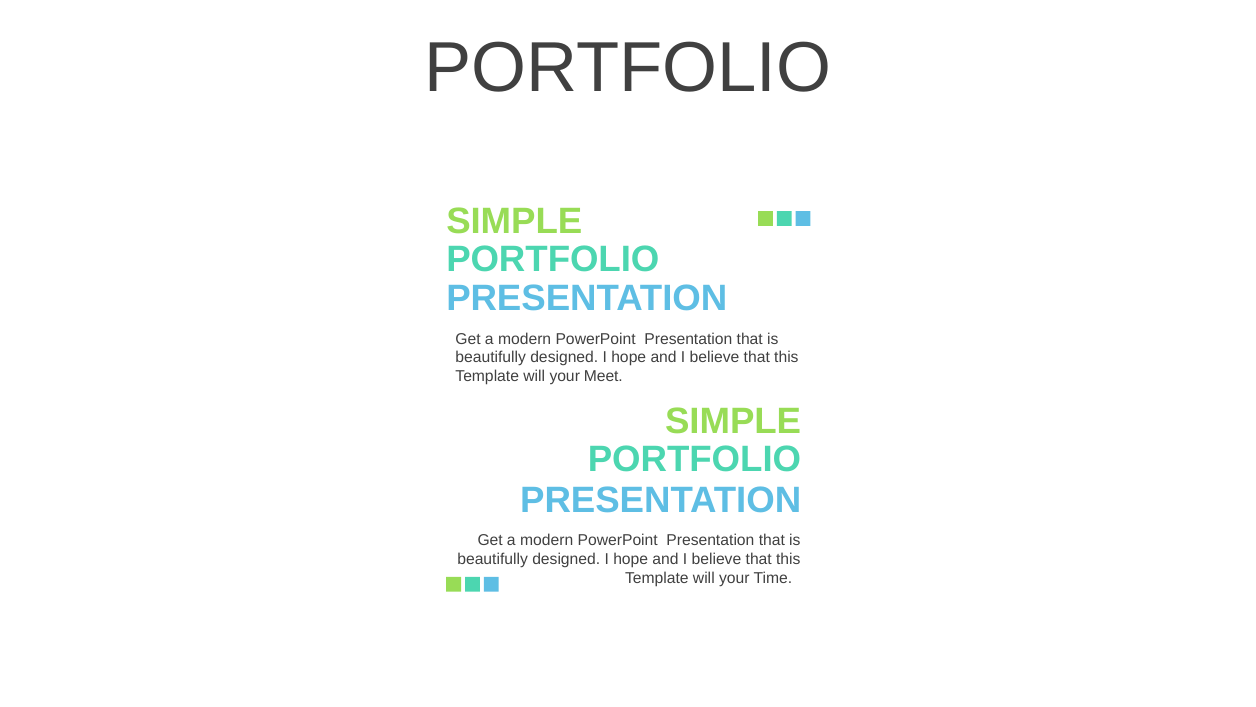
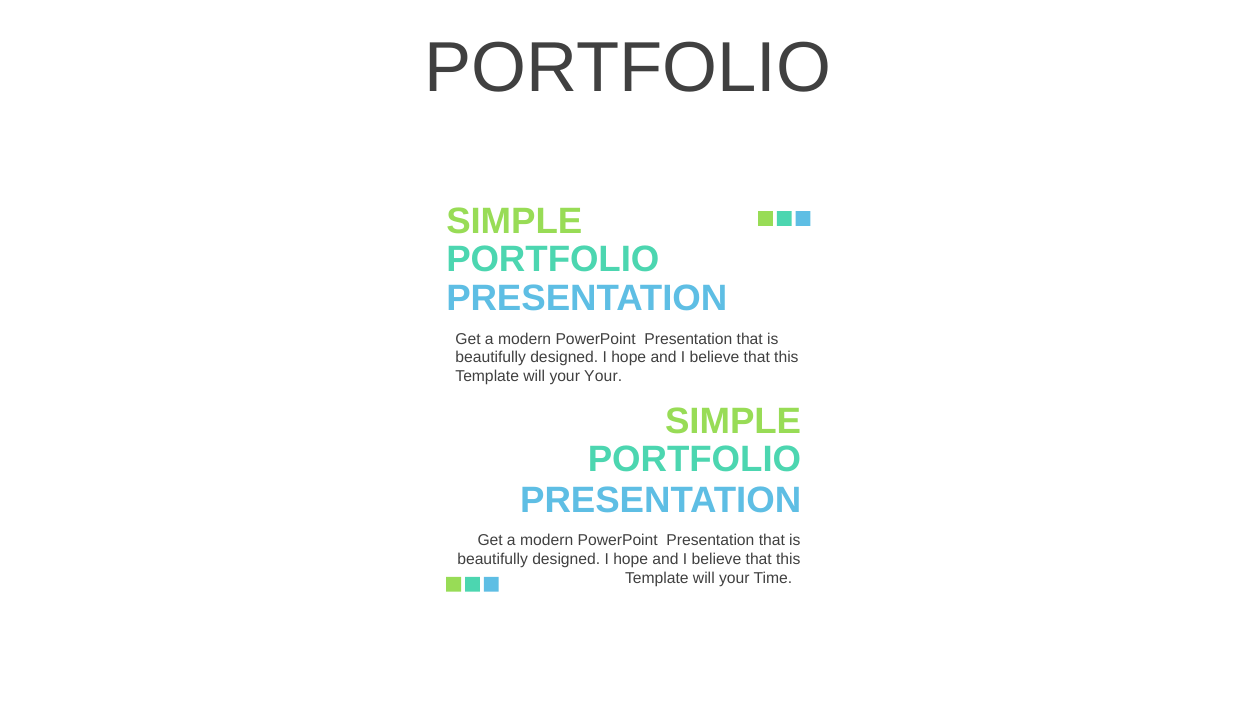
your Meet: Meet -> Your
